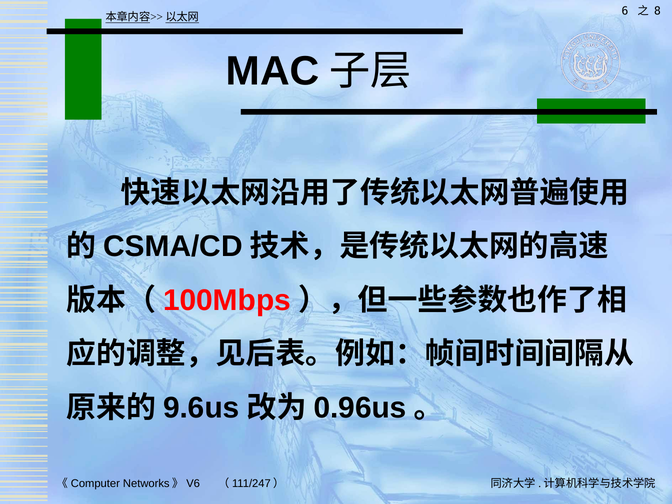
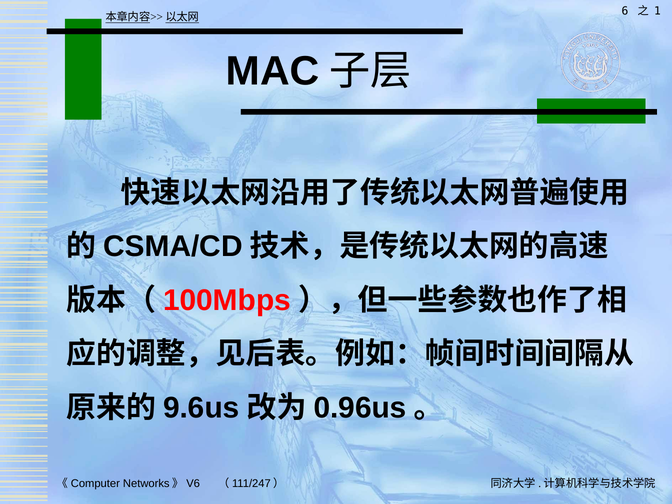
8: 8 -> 1
